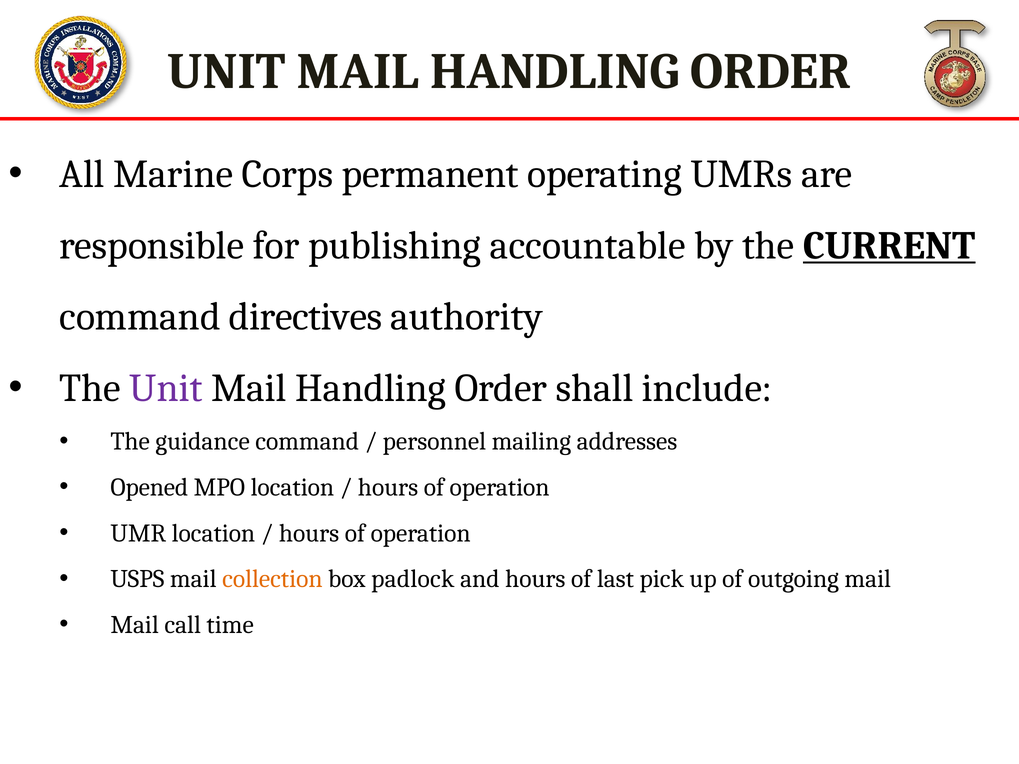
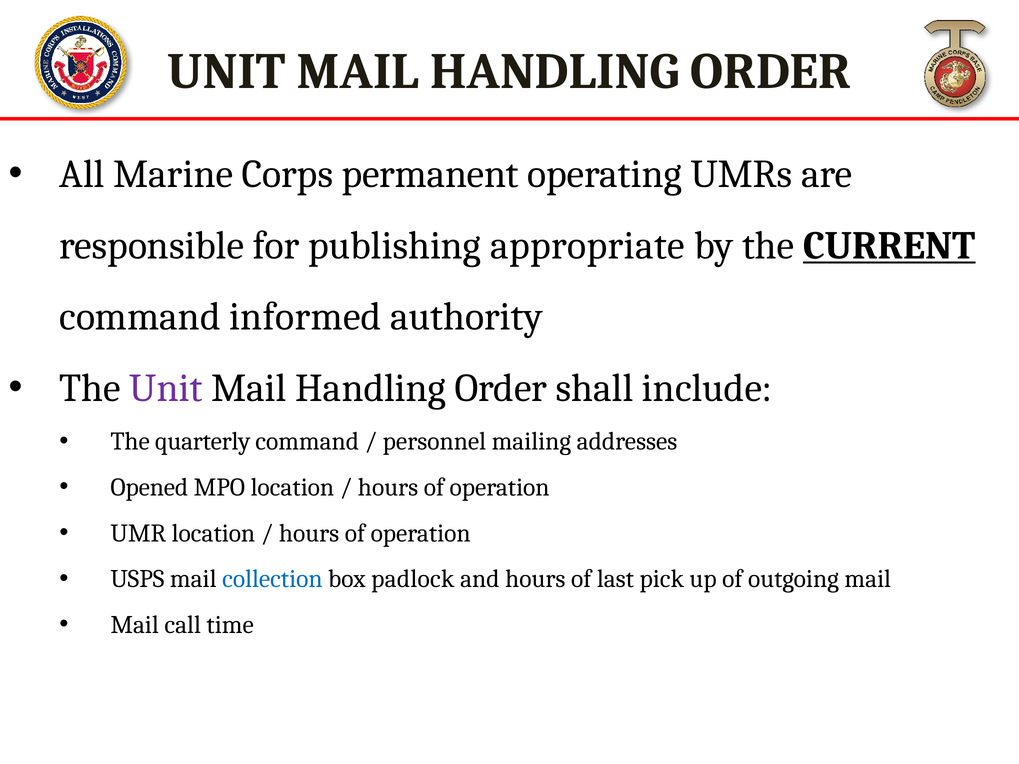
accountable: accountable -> appropriate
directives: directives -> informed
guidance: guidance -> quarterly
collection colour: orange -> blue
